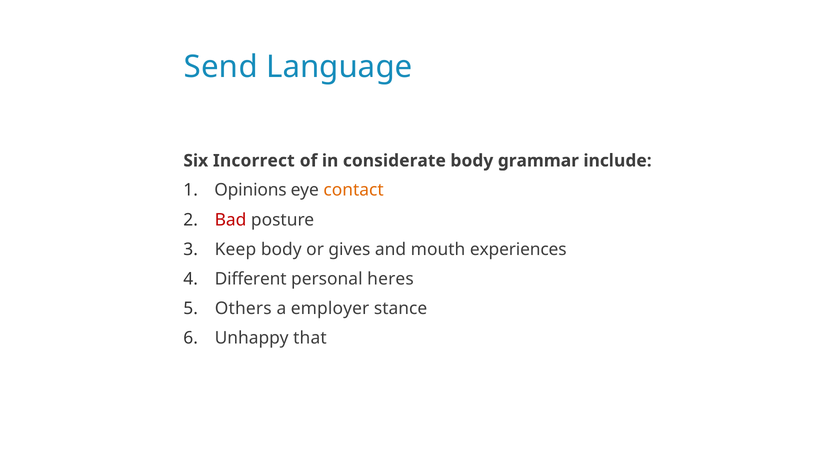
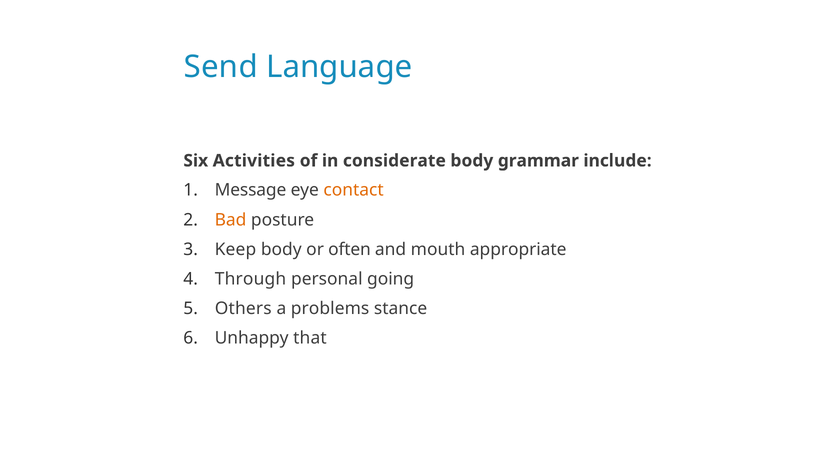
Incorrect: Incorrect -> Activities
Opinions: Opinions -> Message
Bad colour: red -> orange
gives: gives -> often
experiences: experiences -> appropriate
Different: Different -> Through
heres: heres -> going
employer: employer -> problems
